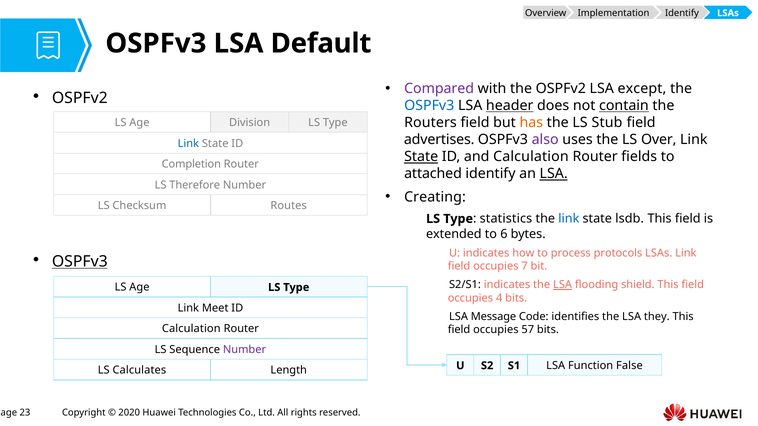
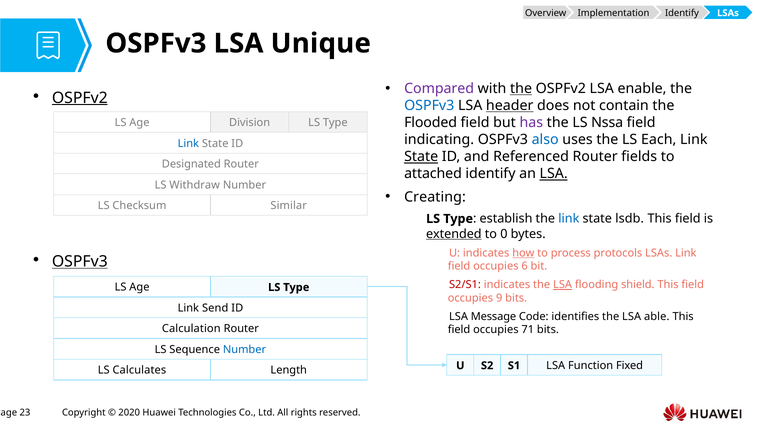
Default: Default -> Unique
the at (521, 89) underline: none -> present
except: except -> enable
OSPFv2 at (80, 98) underline: none -> present
contain underline: present -> none
Routers: Routers -> Flooded
has colour: orange -> purple
Stub: Stub -> Nssa
advertises: advertises -> indicating
also colour: purple -> blue
Over: Over -> Each
and Calculation: Calculation -> Referenced
Completion: Completion -> Designated
Therefore: Therefore -> Withdraw
Routes: Routes -> Similar
statistics: statistics -> establish
extended underline: none -> present
6: 6 -> 0
how underline: none -> present
7: 7 -> 6
S2/S1 colour: black -> red
4: 4 -> 9
Meet: Meet -> Send
they: they -> able
57: 57 -> 71
Number at (245, 350) colour: purple -> blue
False: False -> Fixed
